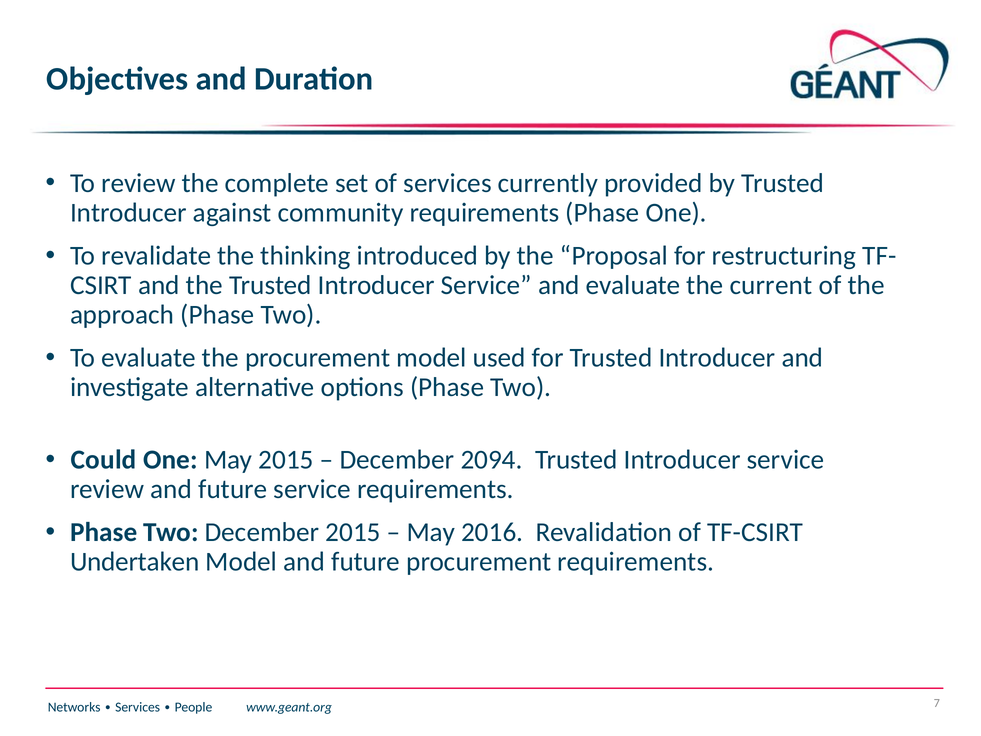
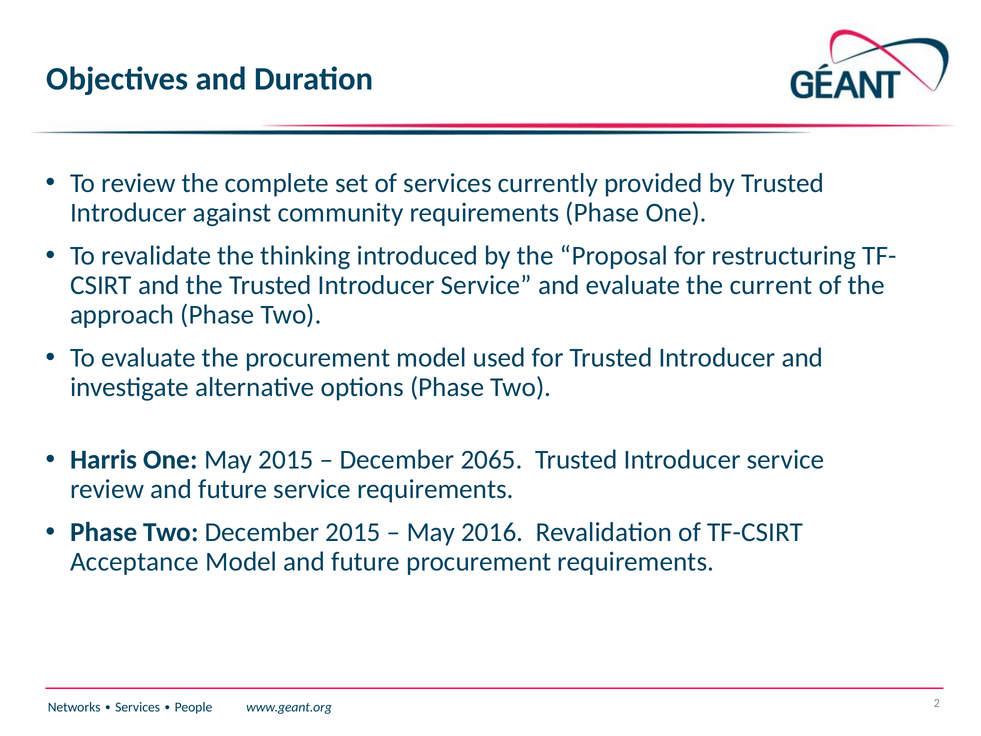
Could: Could -> Harris
2094: 2094 -> 2065
Undertaken: Undertaken -> Acceptance
7: 7 -> 2
